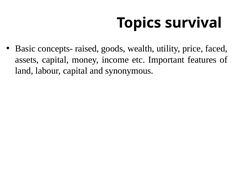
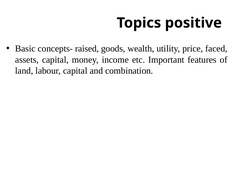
survival: survival -> positive
synonymous: synonymous -> combination
